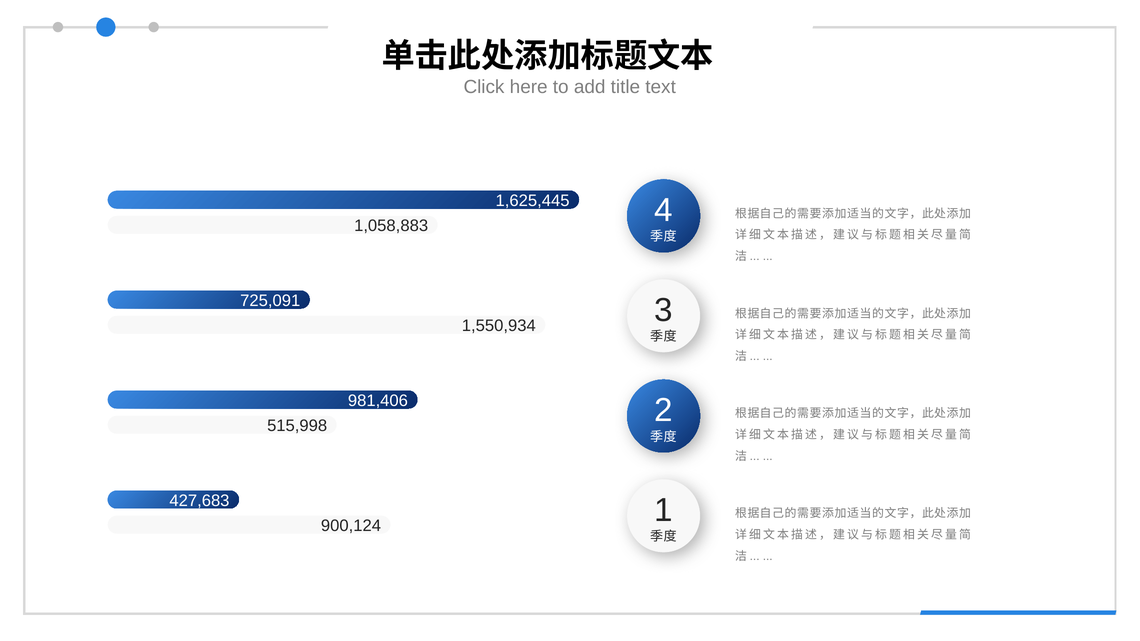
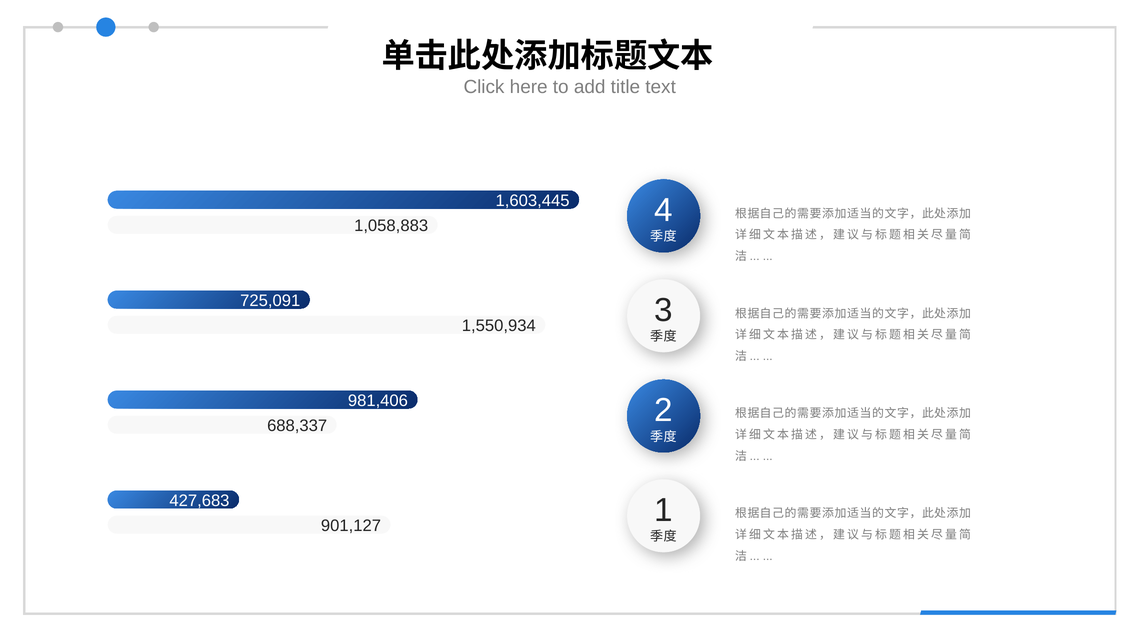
1,625,445: 1,625,445 -> 1,603,445
515,998: 515,998 -> 688,337
900,124: 900,124 -> 901,127
